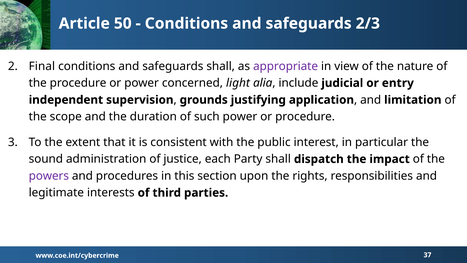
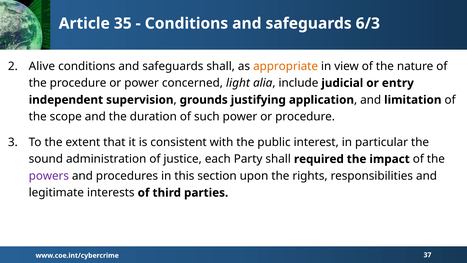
50: 50 -> 35
2/3: 2/3 -> 6/3
Final: Final -> Alive
appropriate colour: purple -> orange
dispatch: dispatch -> required
